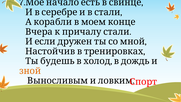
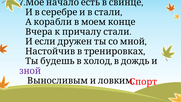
зной colour: orange -> purple
